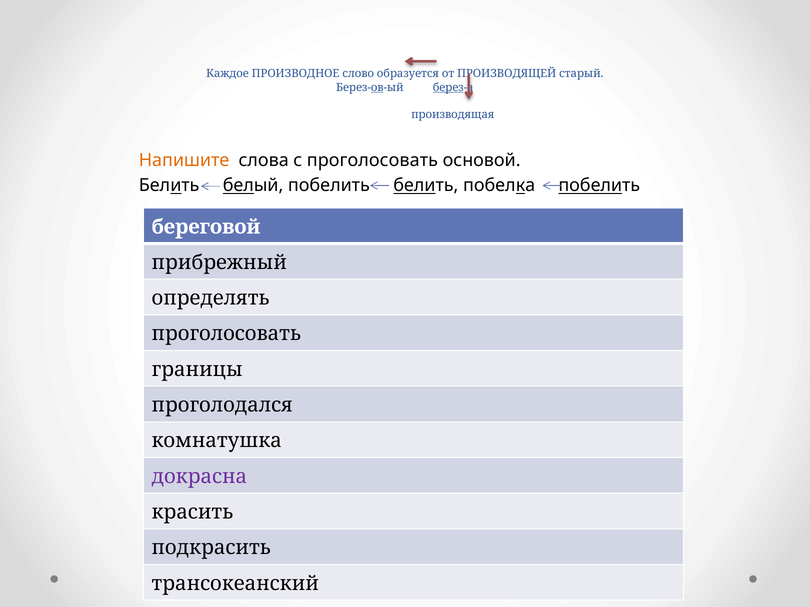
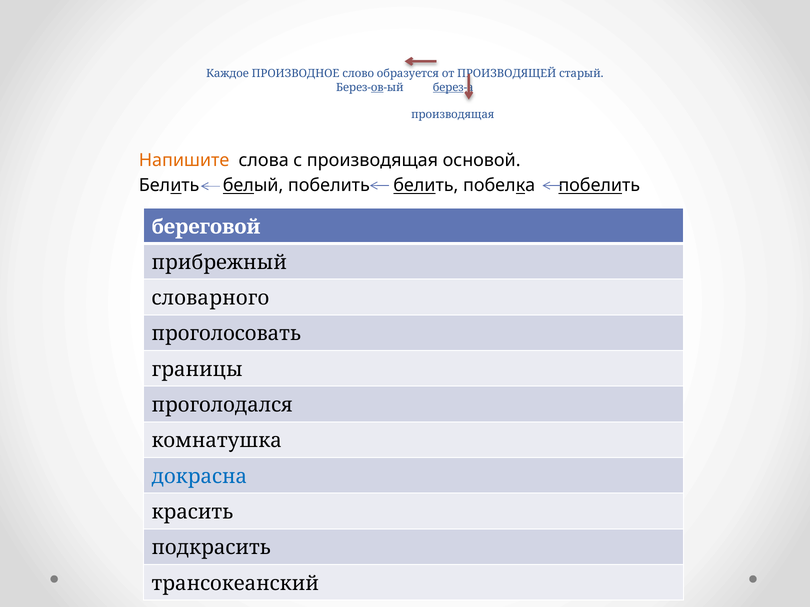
с проголосовать: проголосовать -> производящая
определять: определять -> словарного
докрасна colour: purple -> blue
